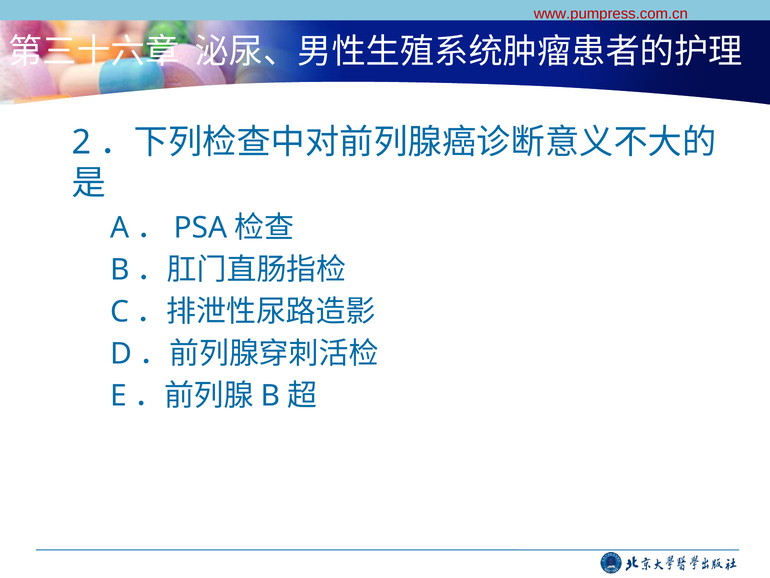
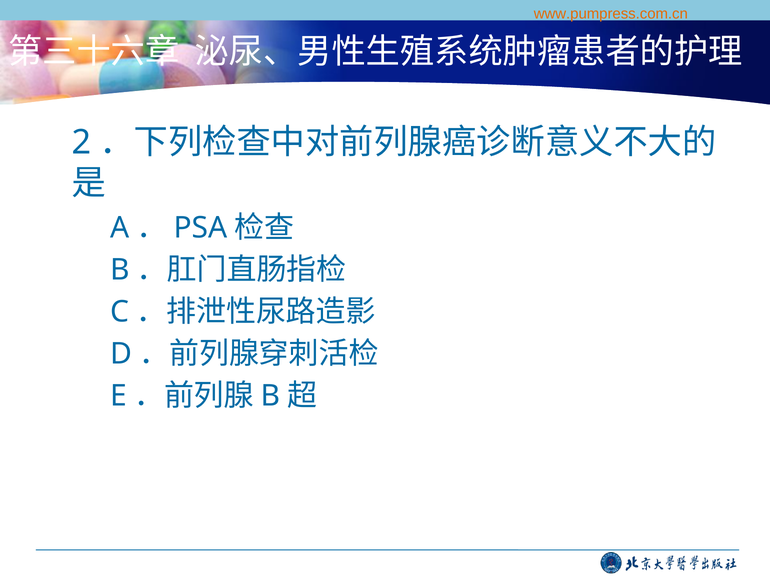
www.pumpress.com.cn colour: red -> orange
